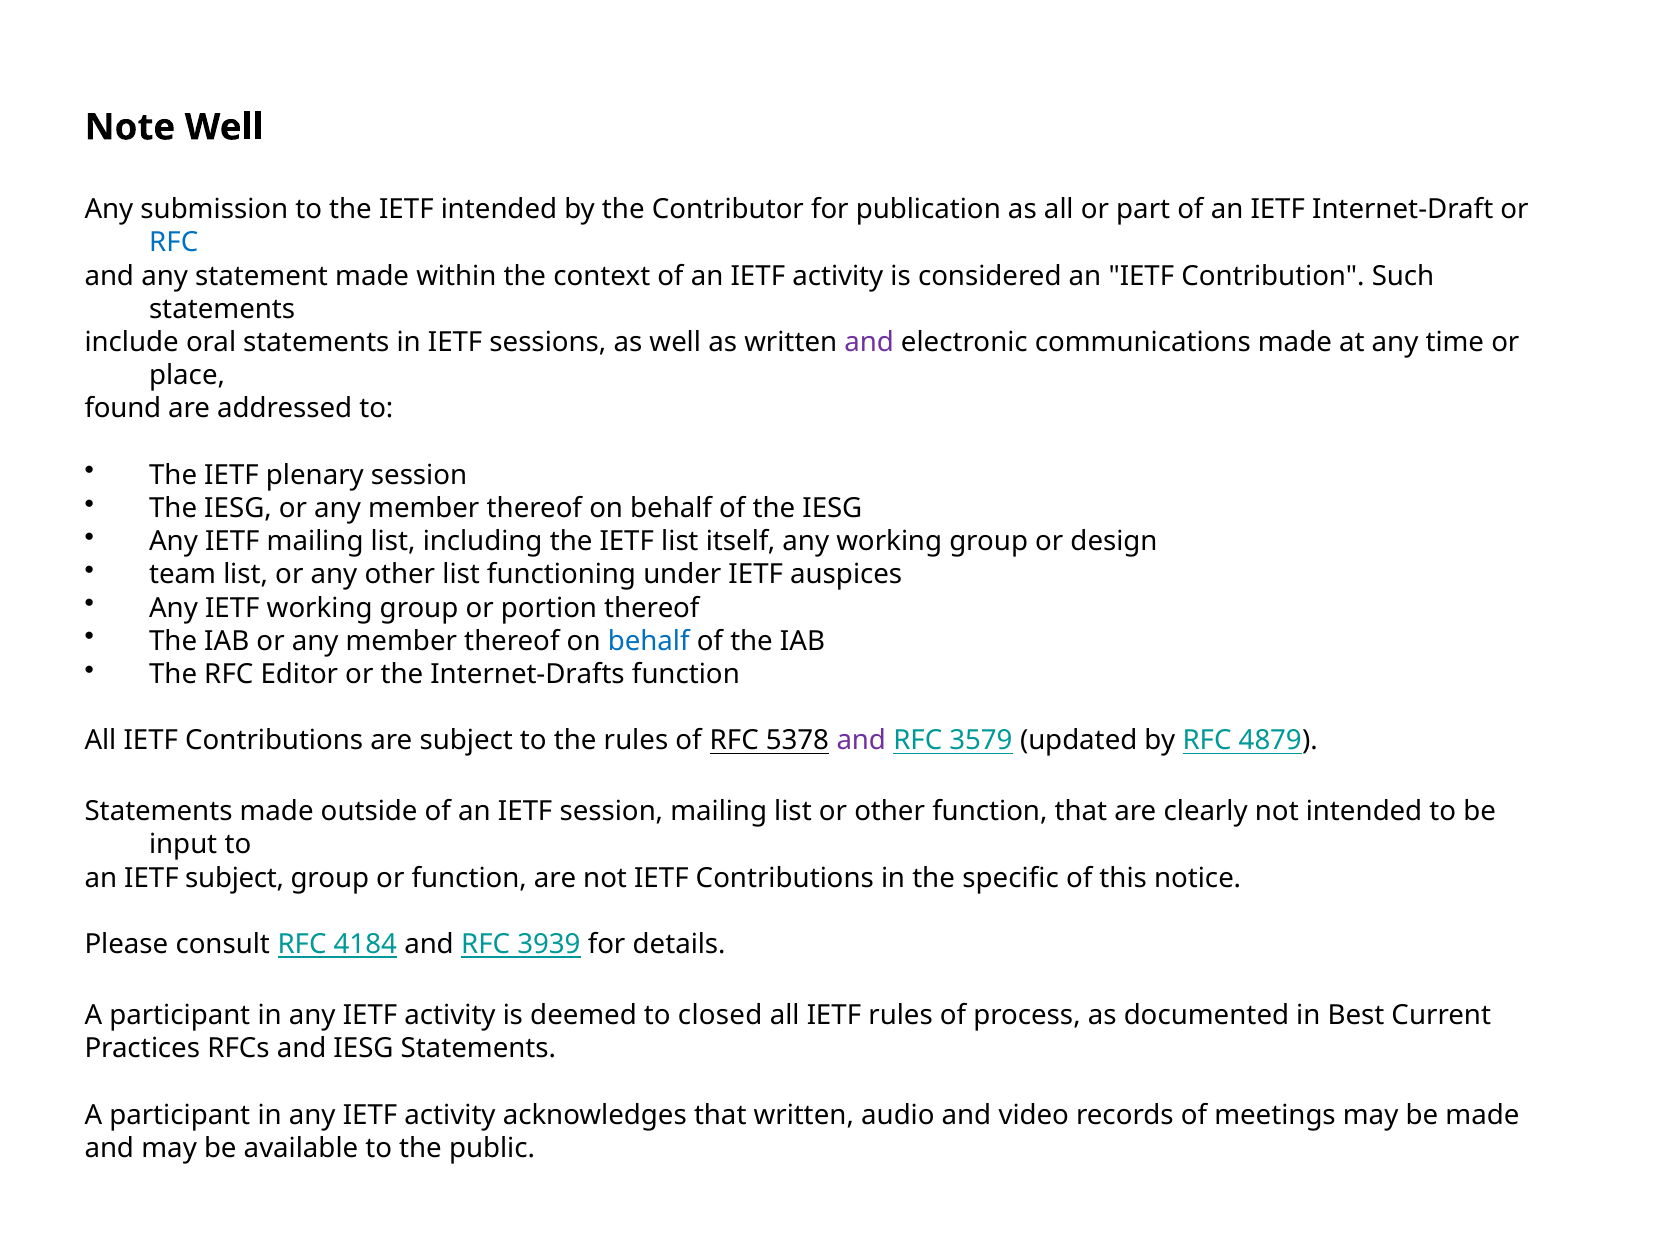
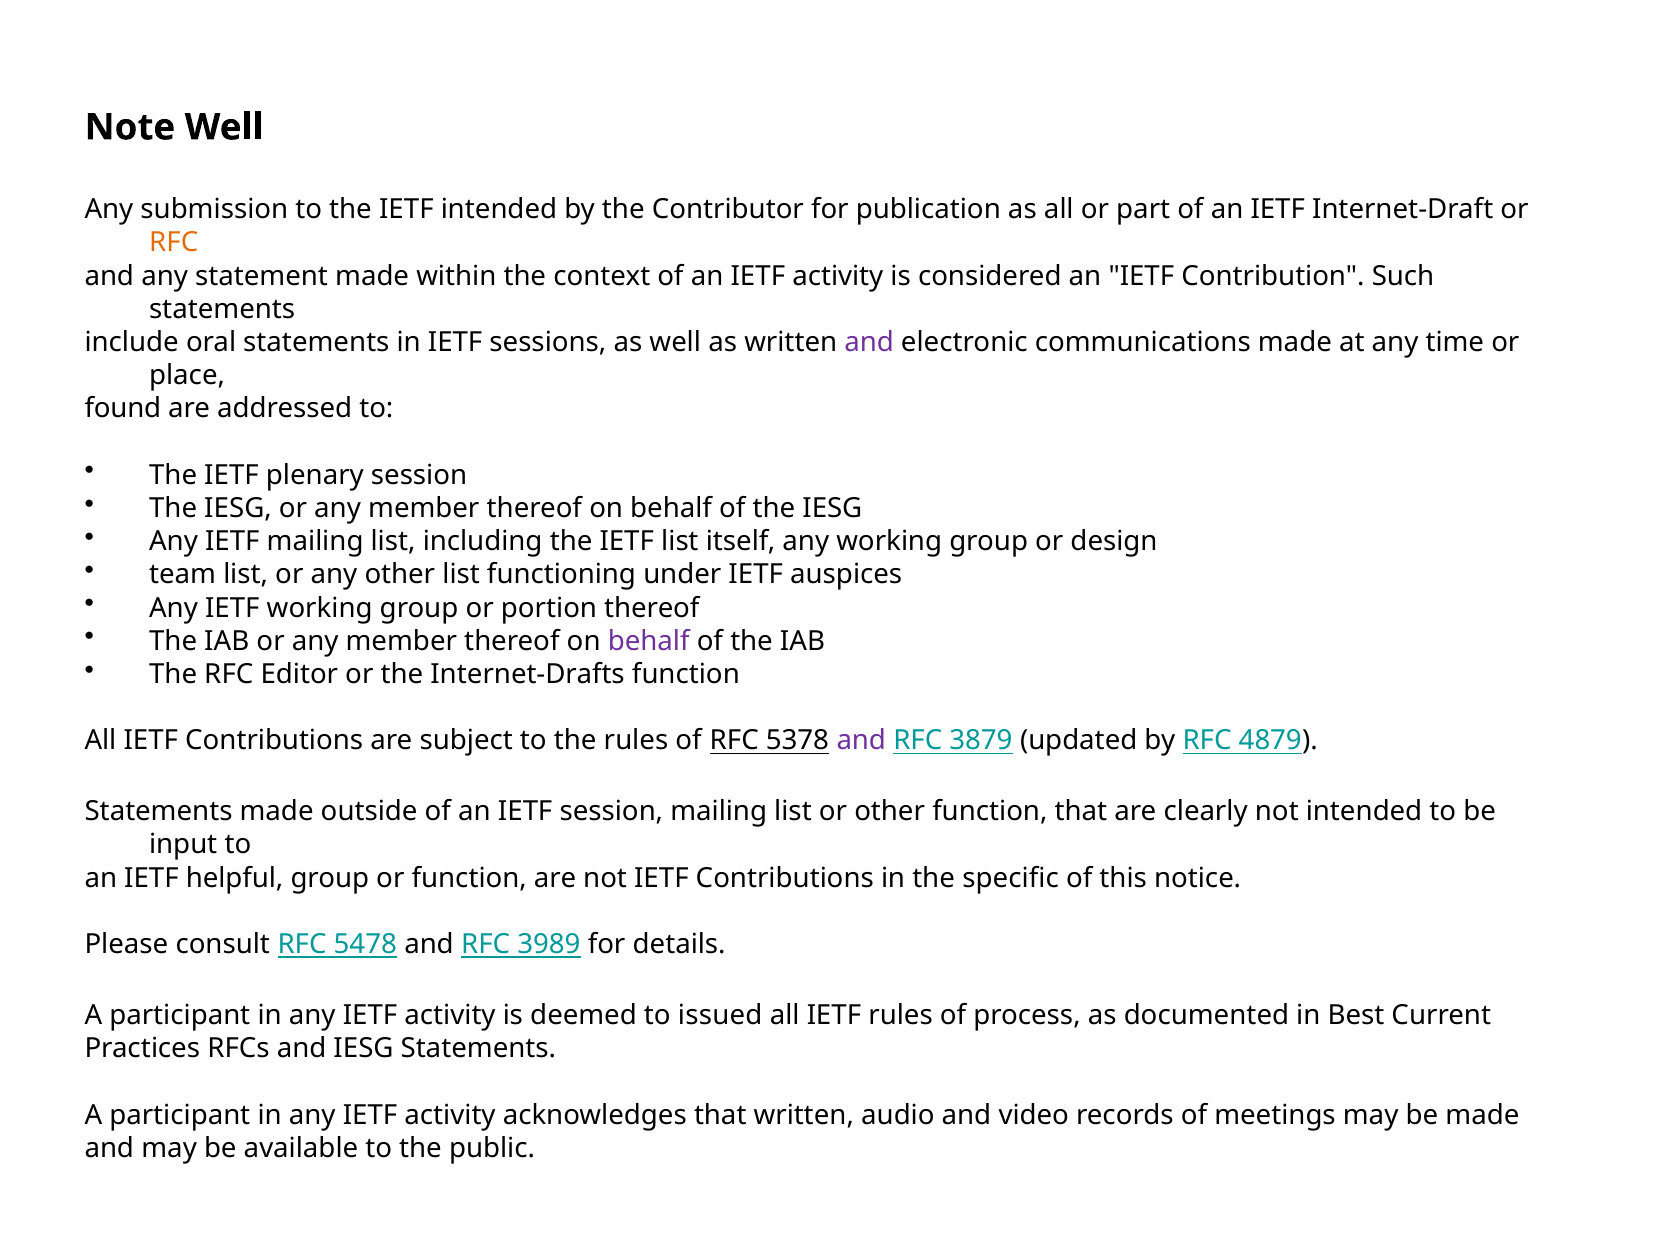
RFC at (174, 243) colour: blue -> orange
behalf at (649, 642) colour: blue -> purple
3579: 3579 -> 3879
IETF subject: subject -> helpful
4184: 4184 -> 5478
3939: 3939 -> 3989
closed: closed -> issued
